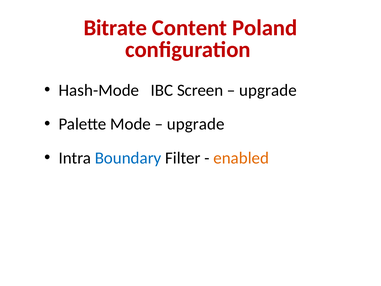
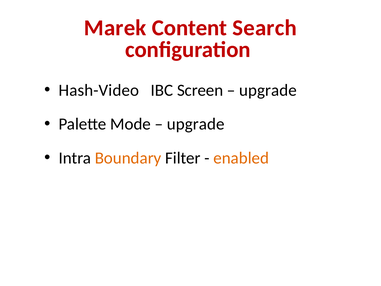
Bitrate: Bitrate -> Marek
Poland: Poland -> Search
Hash-Mode: Hash-Mode -> Hash-Video
Boundary colour: blue -> orange
